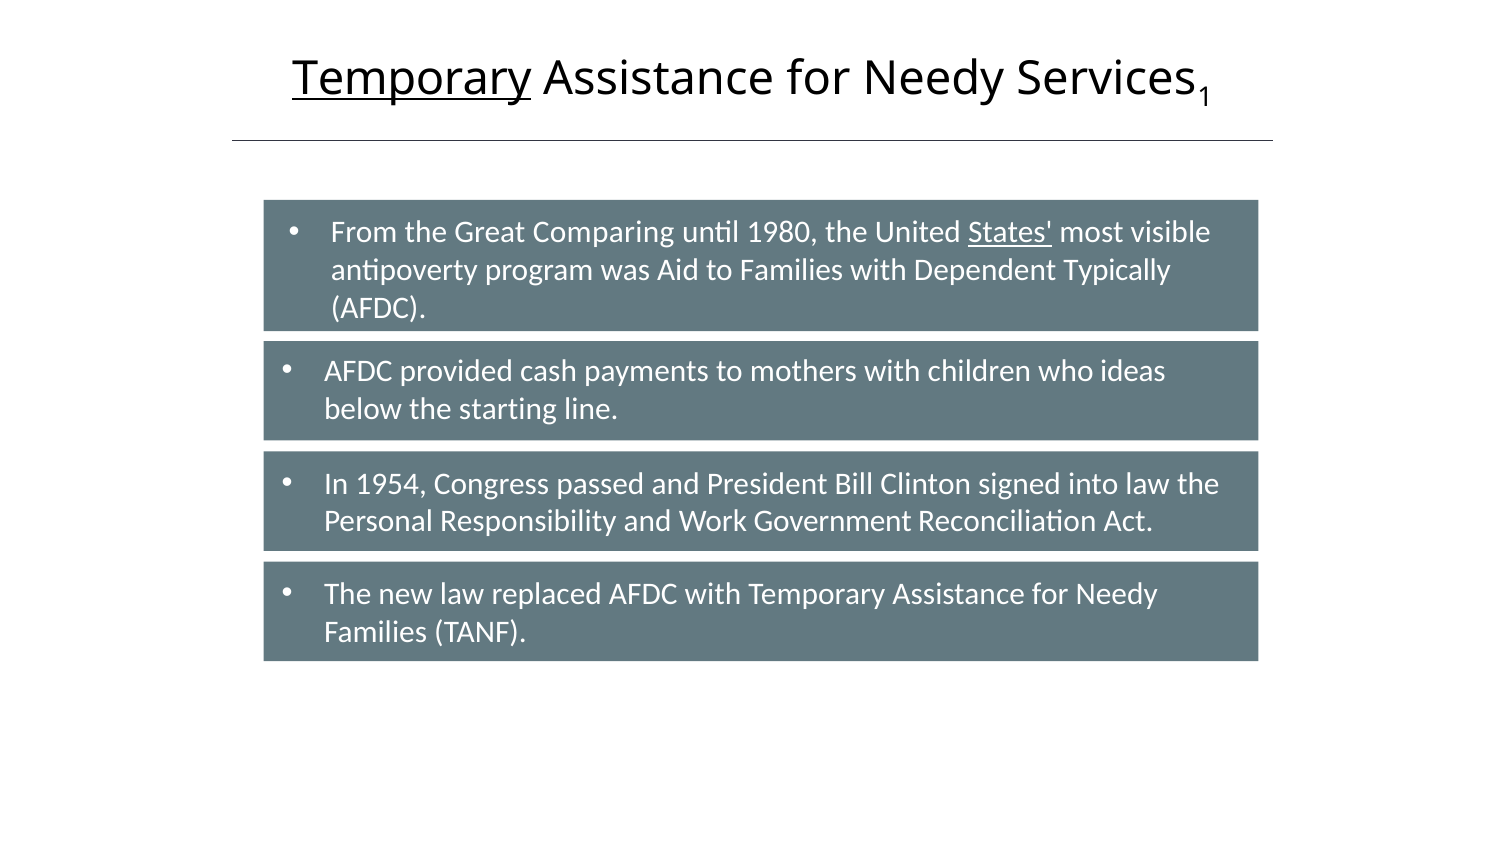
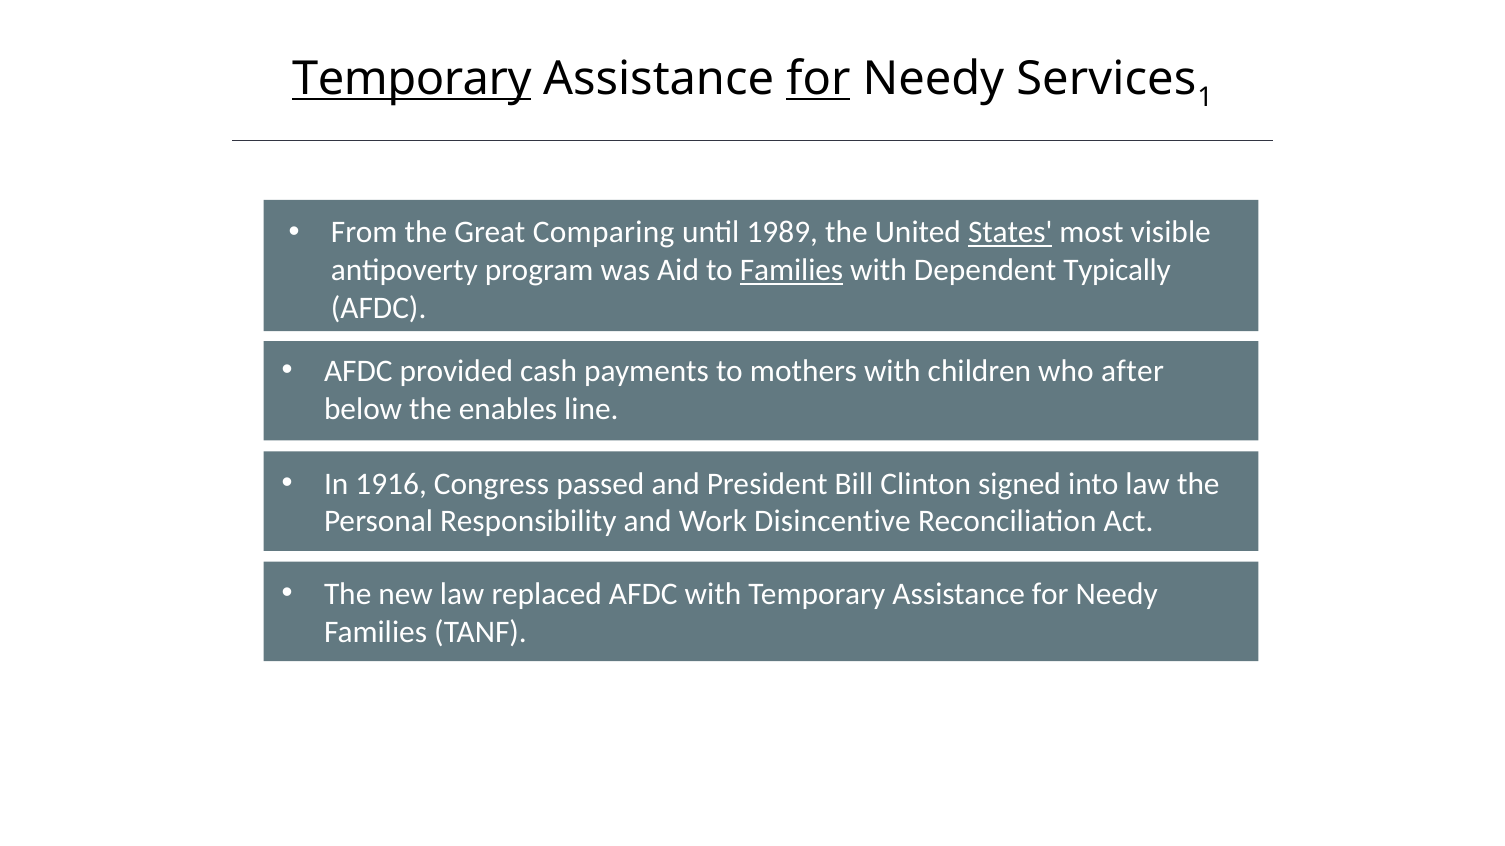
for at (818, 79) underline: none -> present
1980: 1980 -> 1989
Families at (792, 270) underline: none -> present
ideas: ideas -> after
starting: starting -> enables
1954: 1954 -> 1916
Government: Government -> Disincentive
